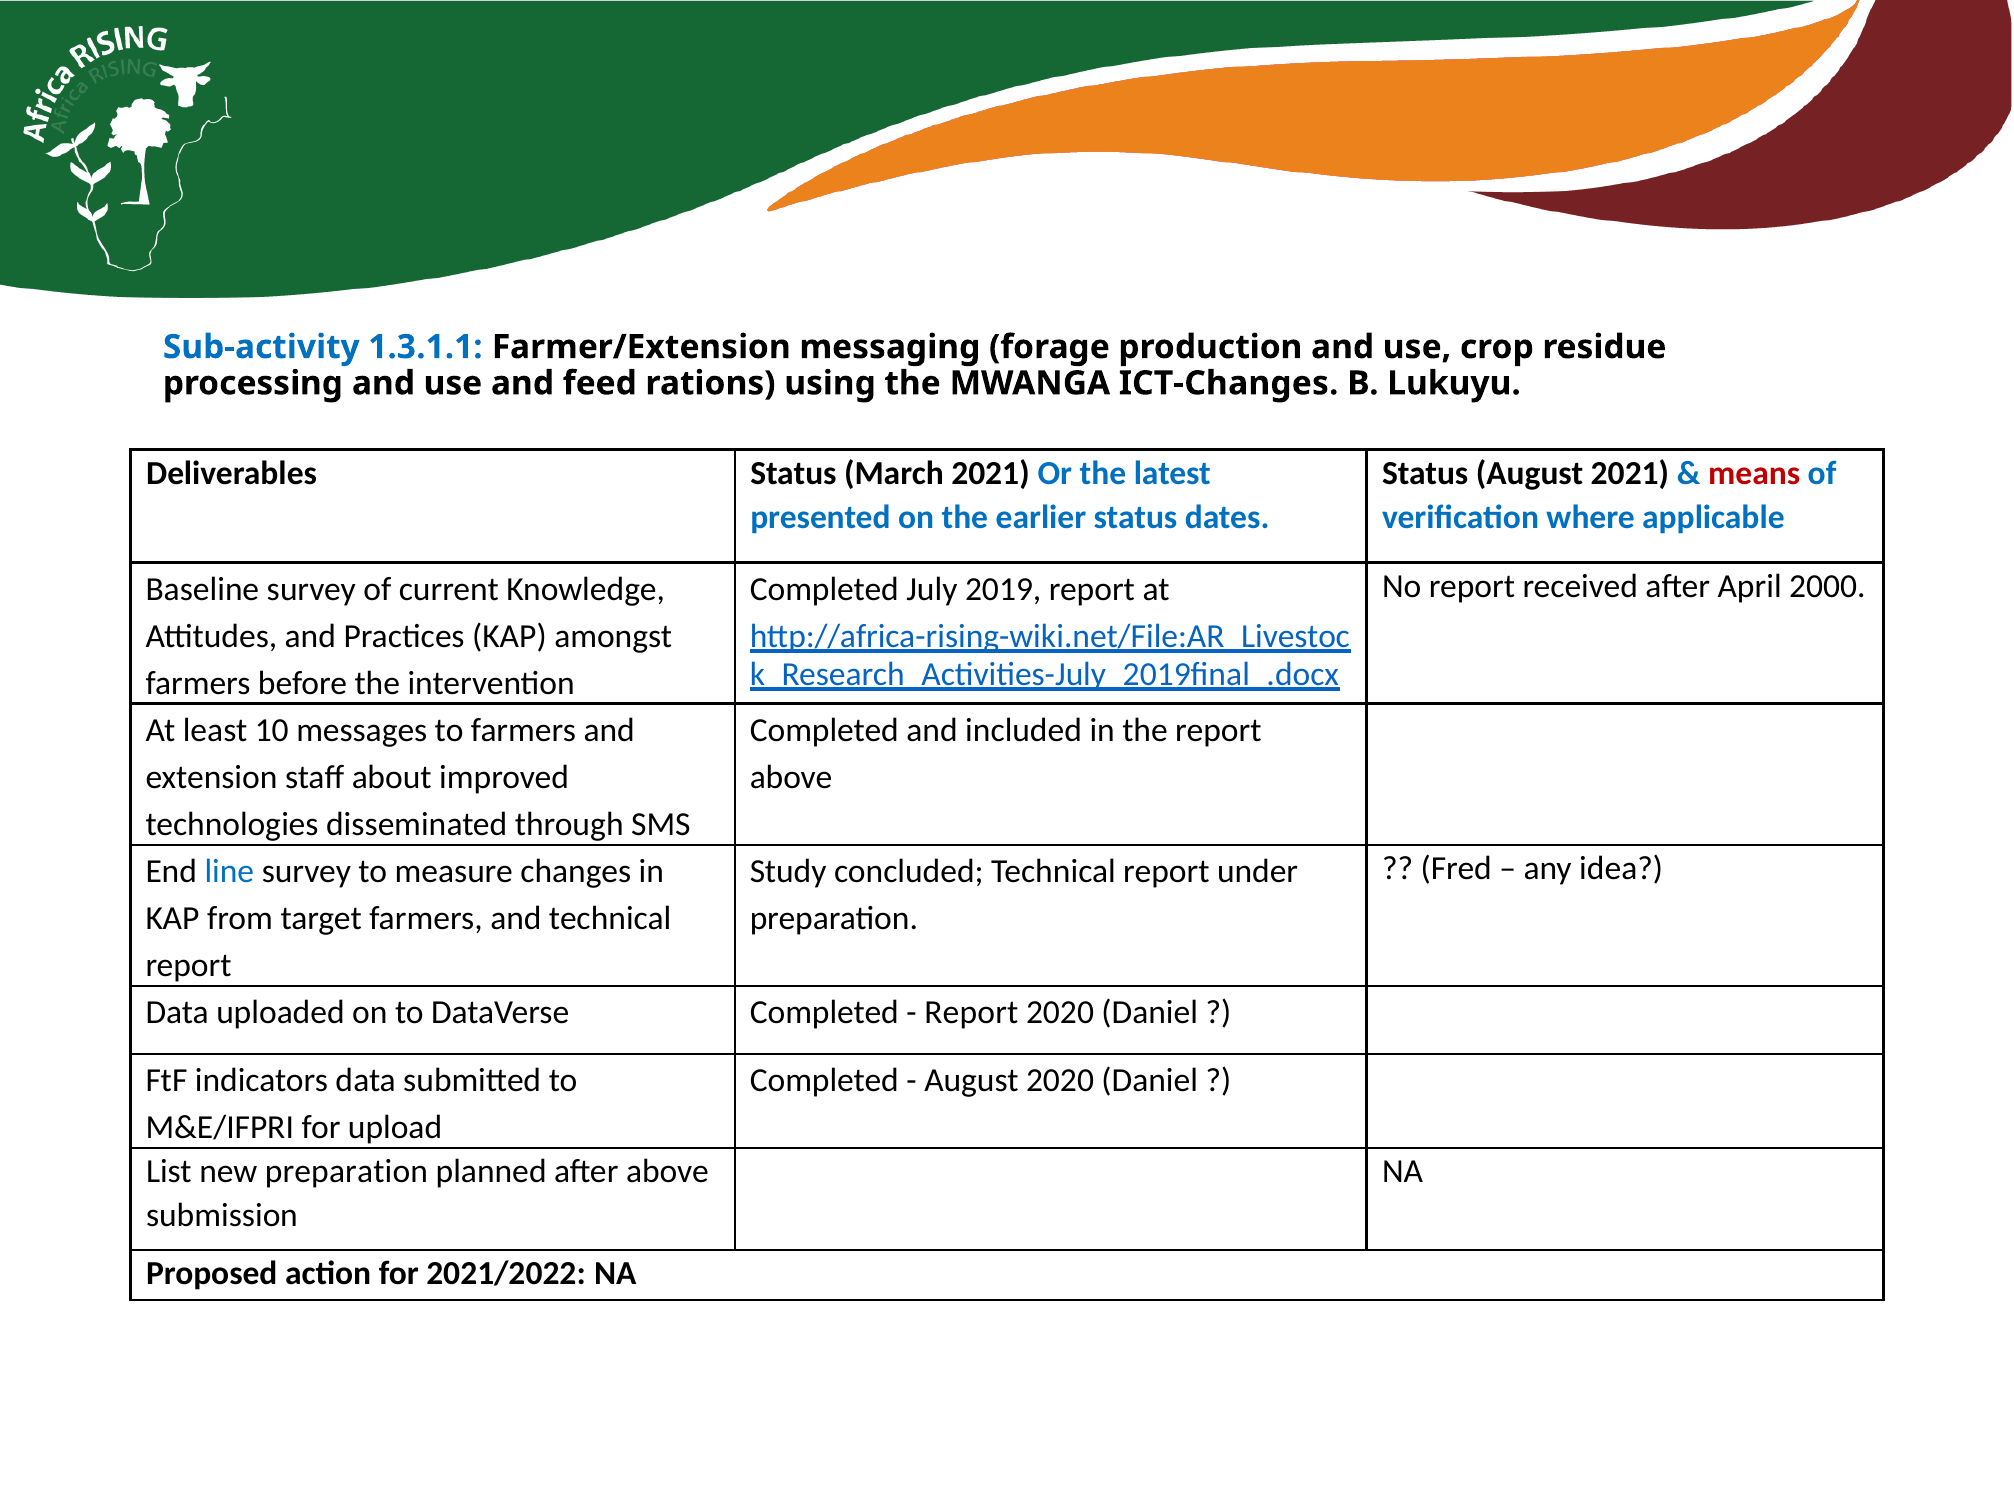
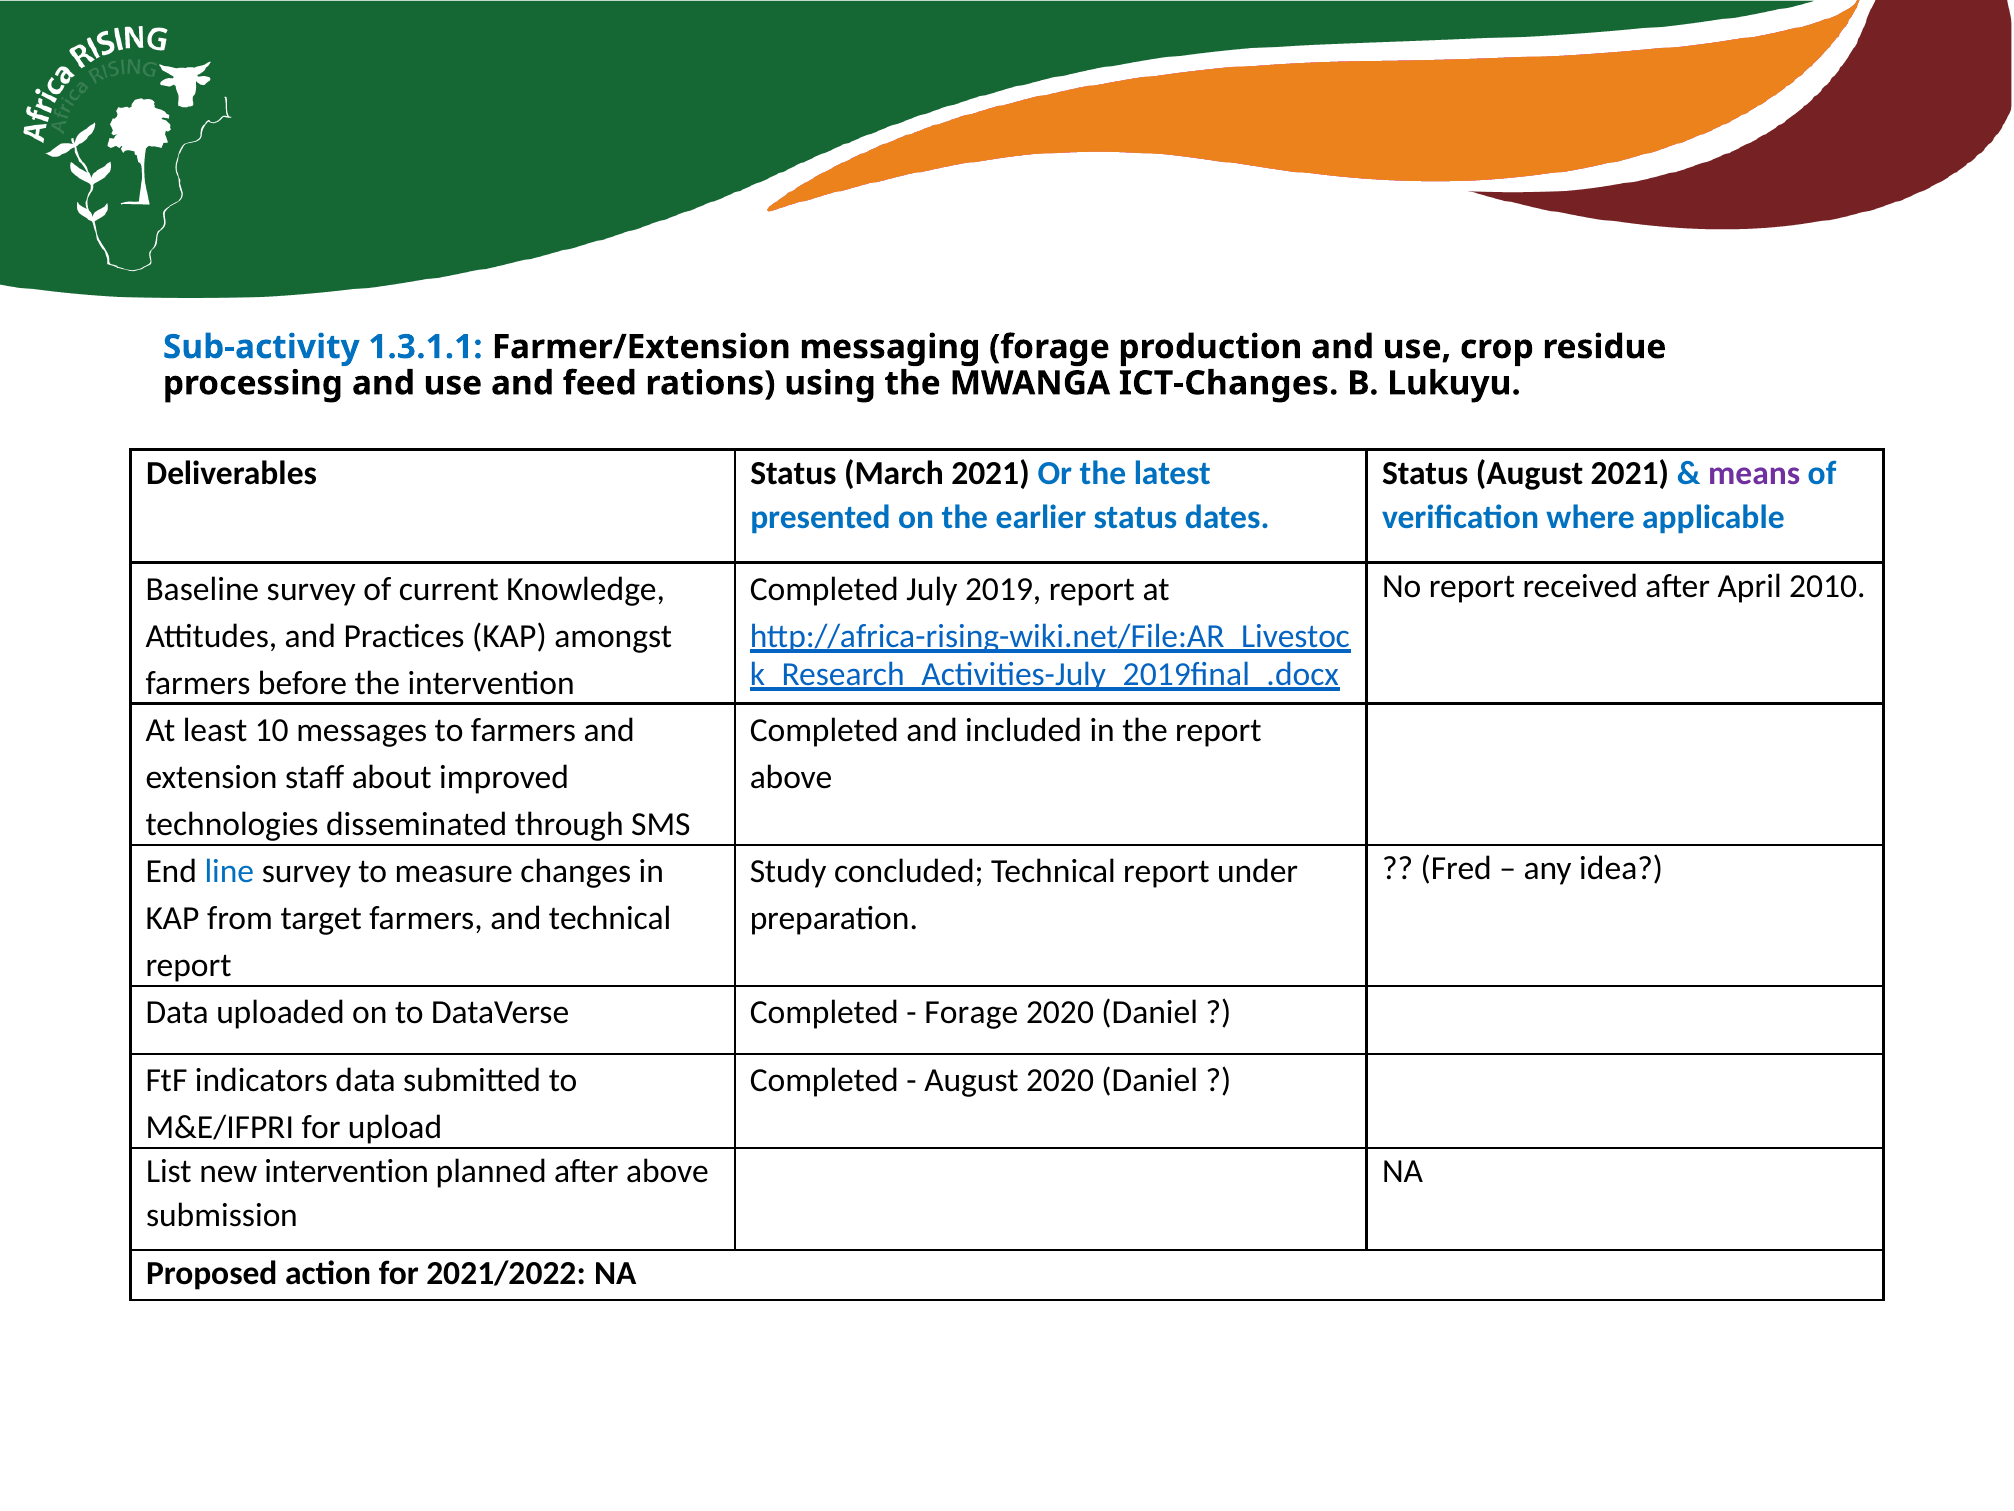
means colour: red -> purple
2000: 2000 -> 2010
Report at (971, 1013): Report -> Forage
new preparation: preparation -> intervention
